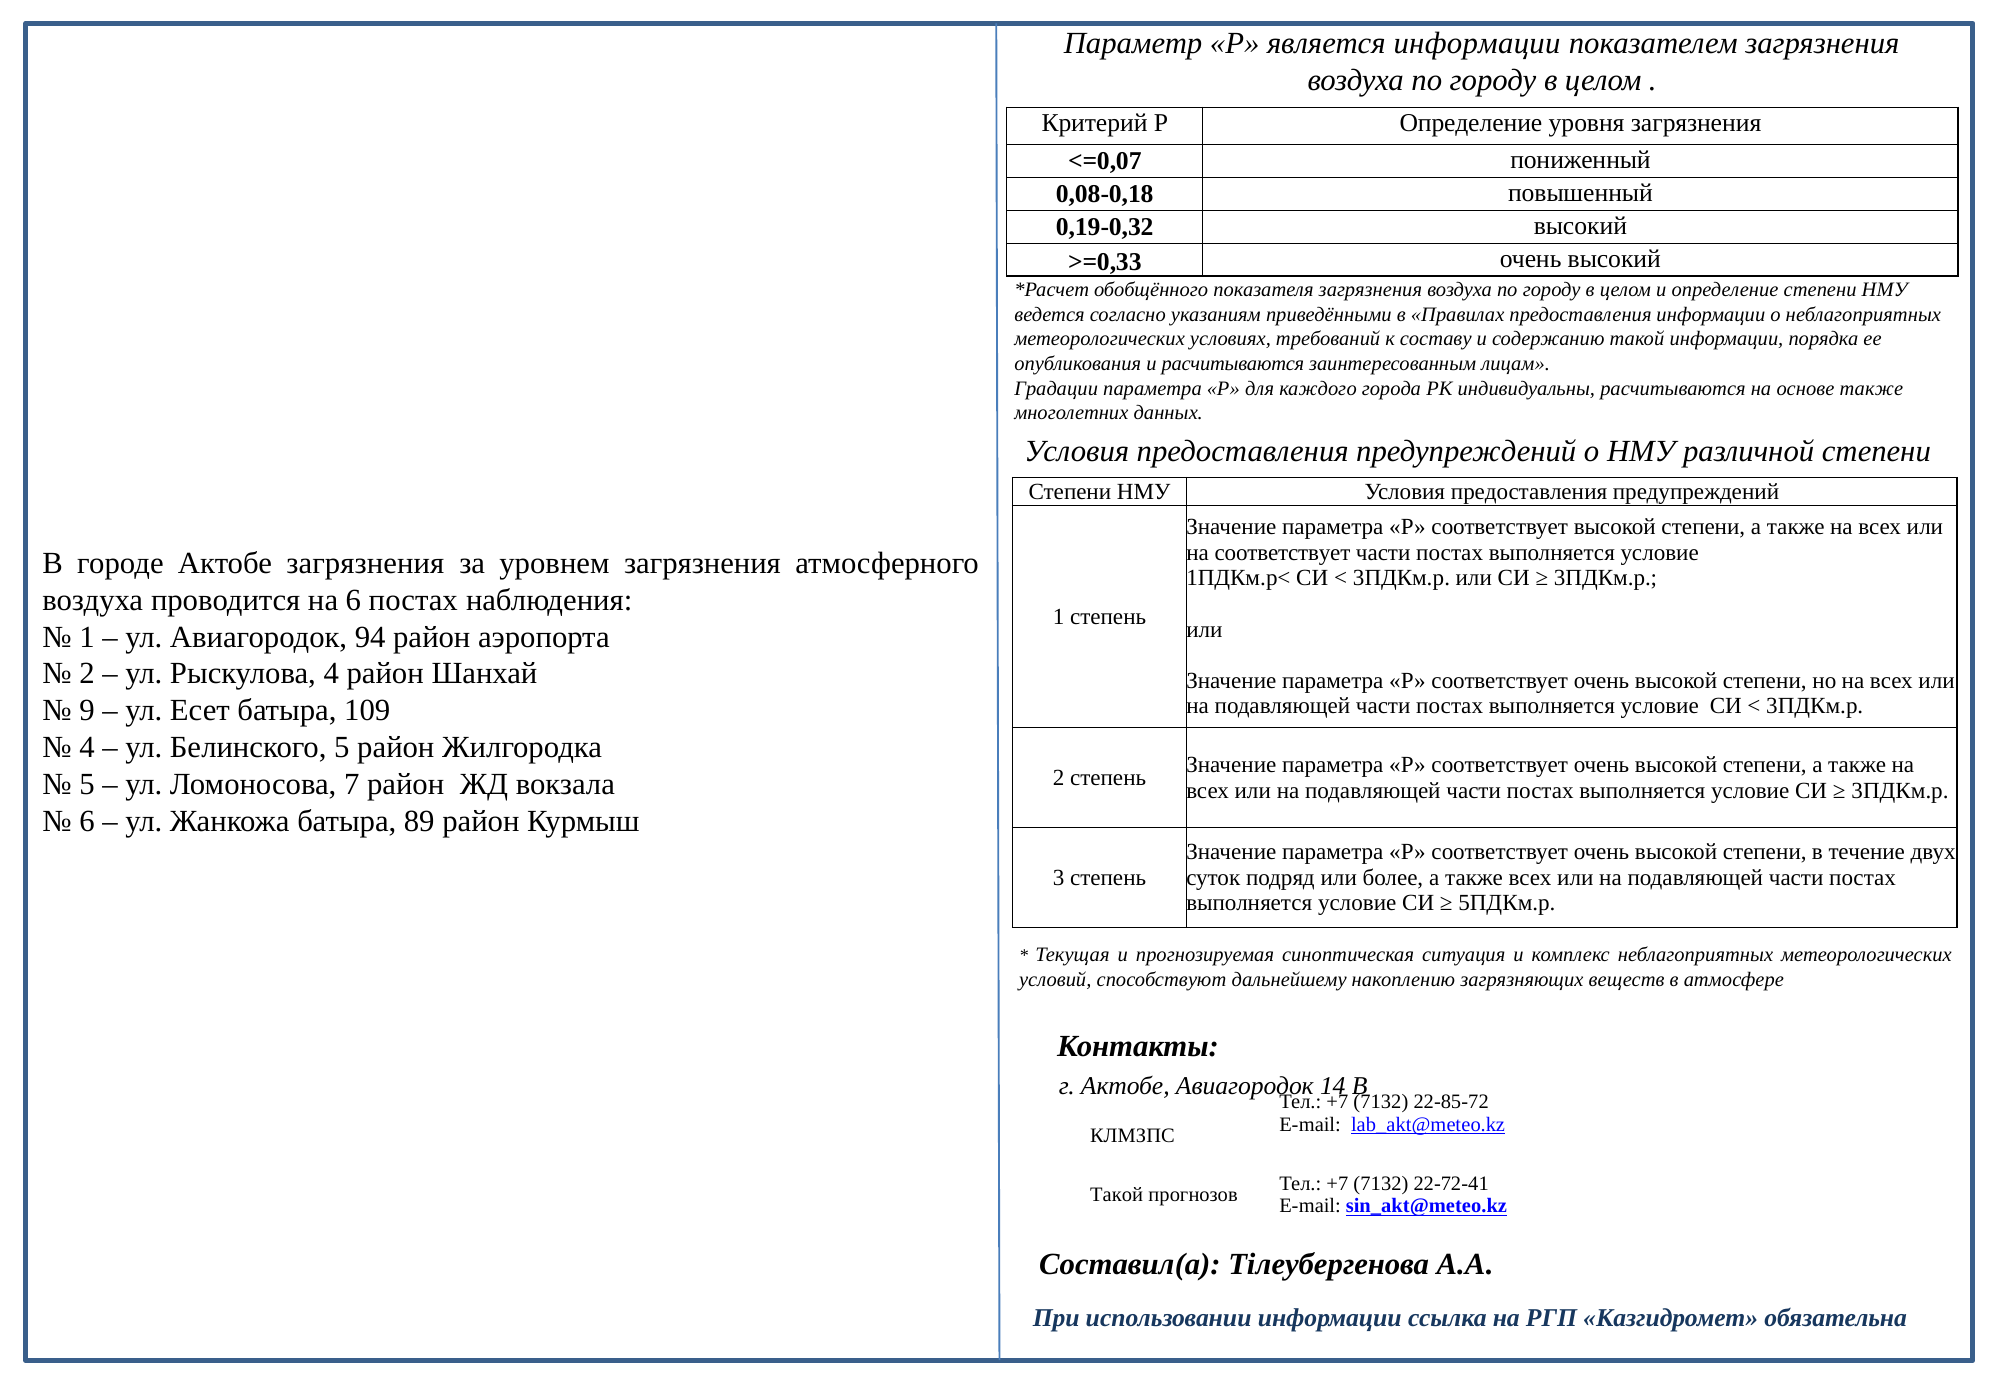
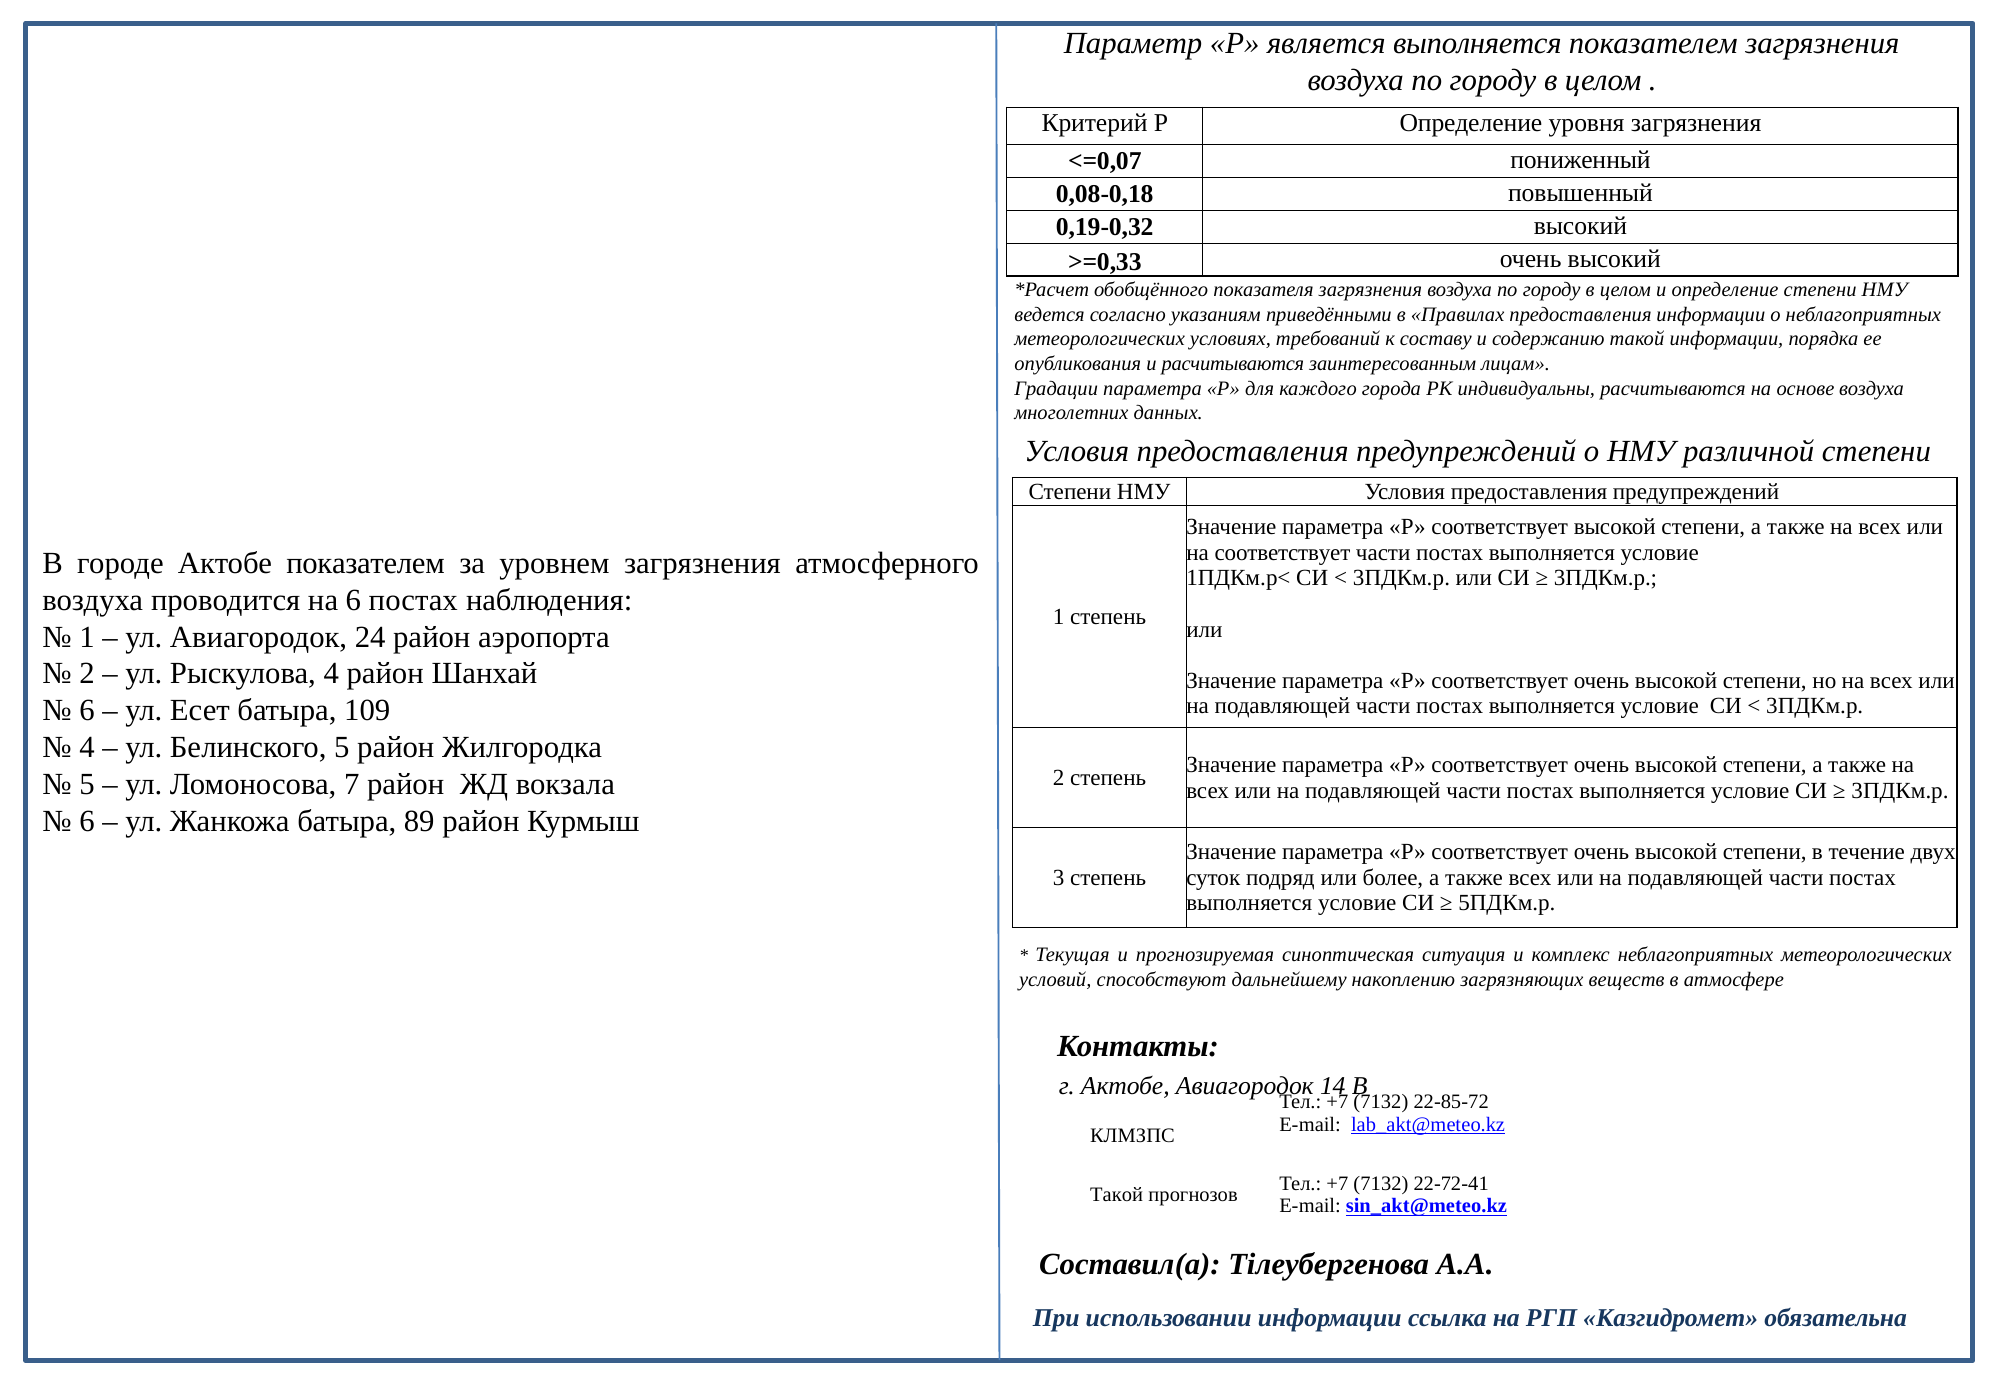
является информации: информации -> выполняется
основе также: также -> воздуха
Актобе загрязнения: загрязнения -> показателем
94: 94 -> 24
9 at (87, 711): 9 -> 6
